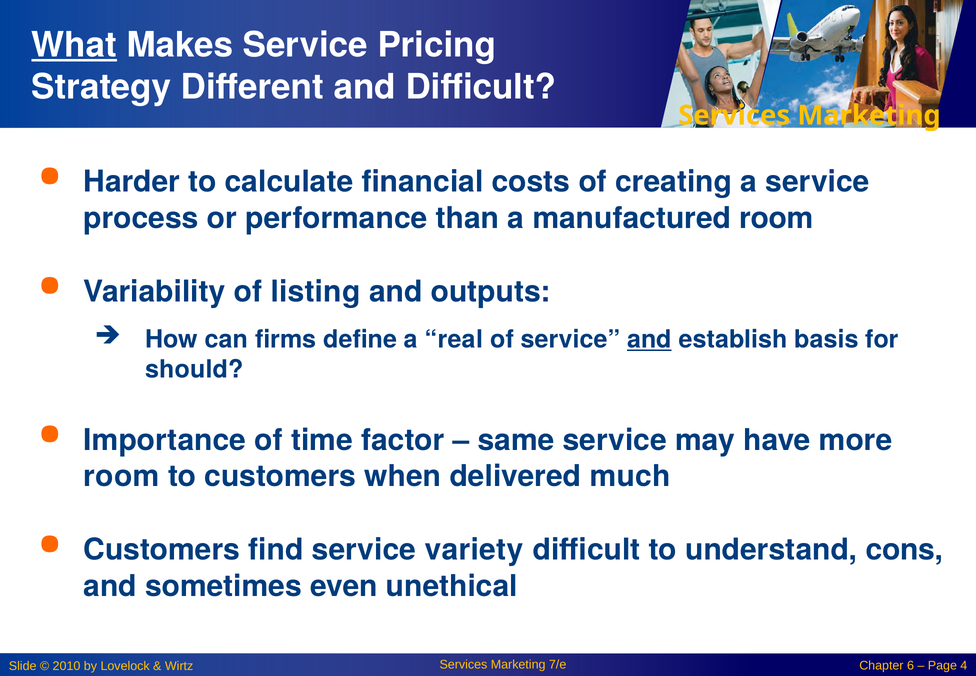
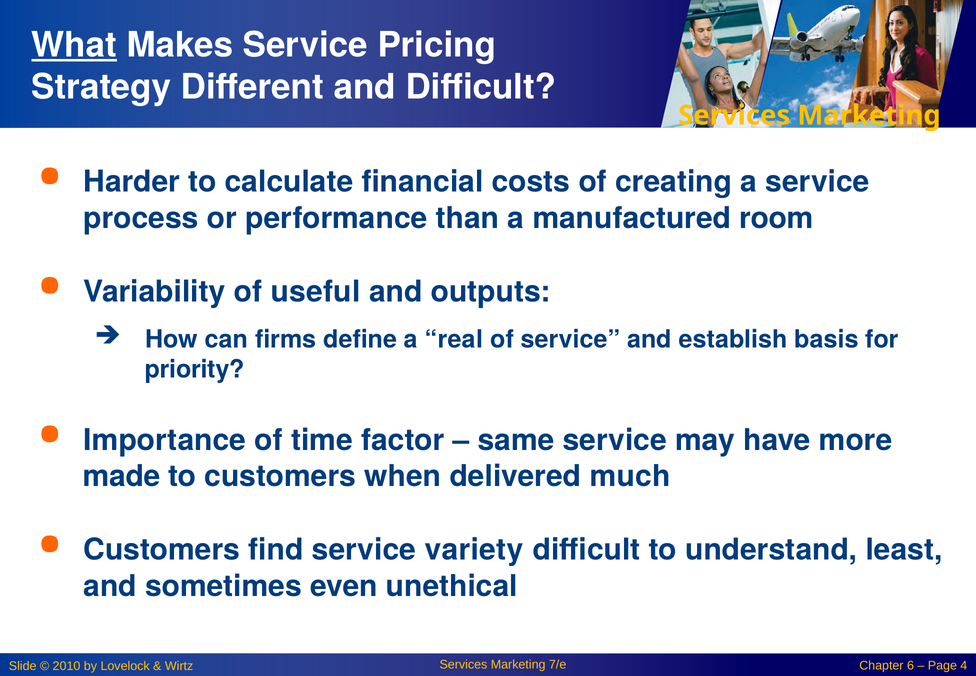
listing: listing -> useful
and at (649, 339) underline: present -> none
should: should -> priority
room at (121, 476): room -> made
cons: cons -> least
